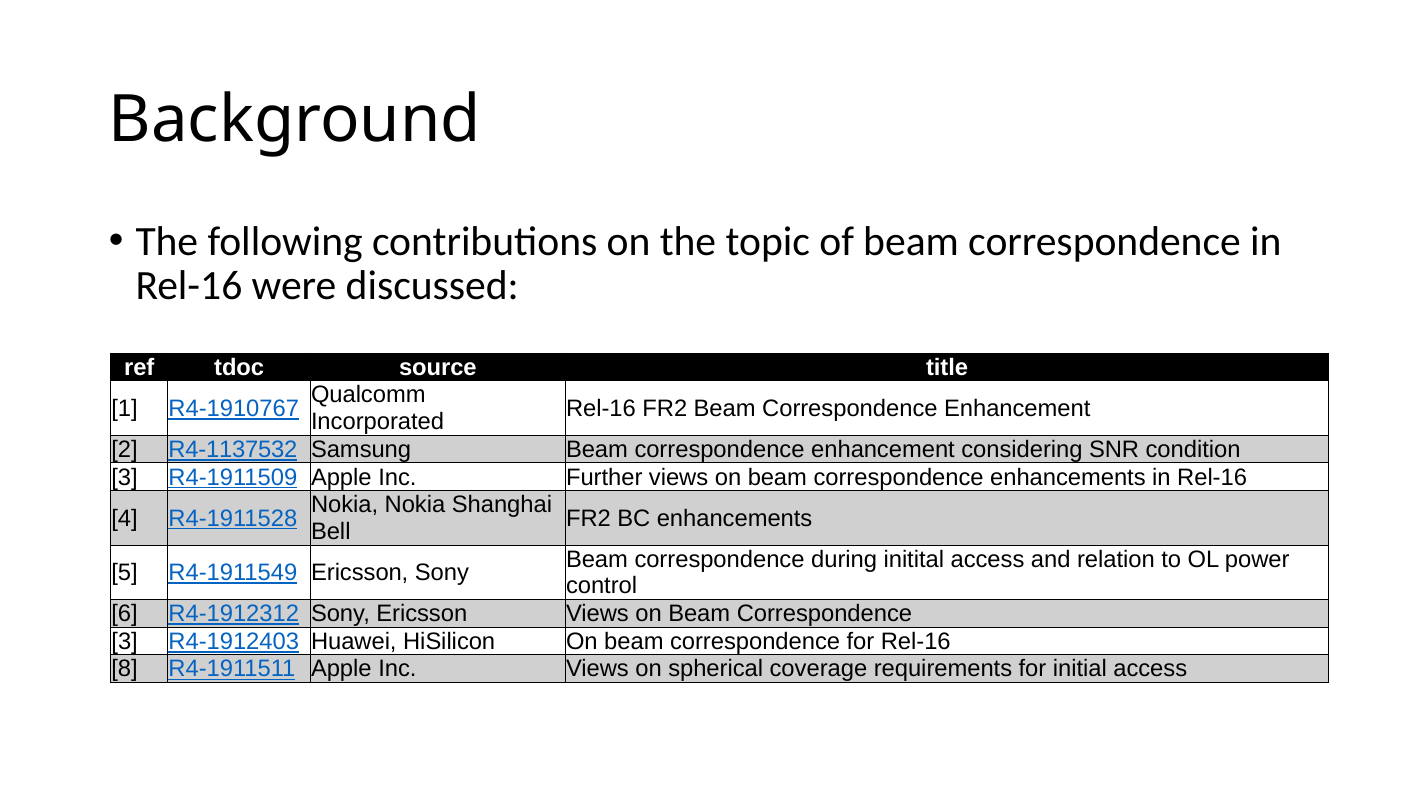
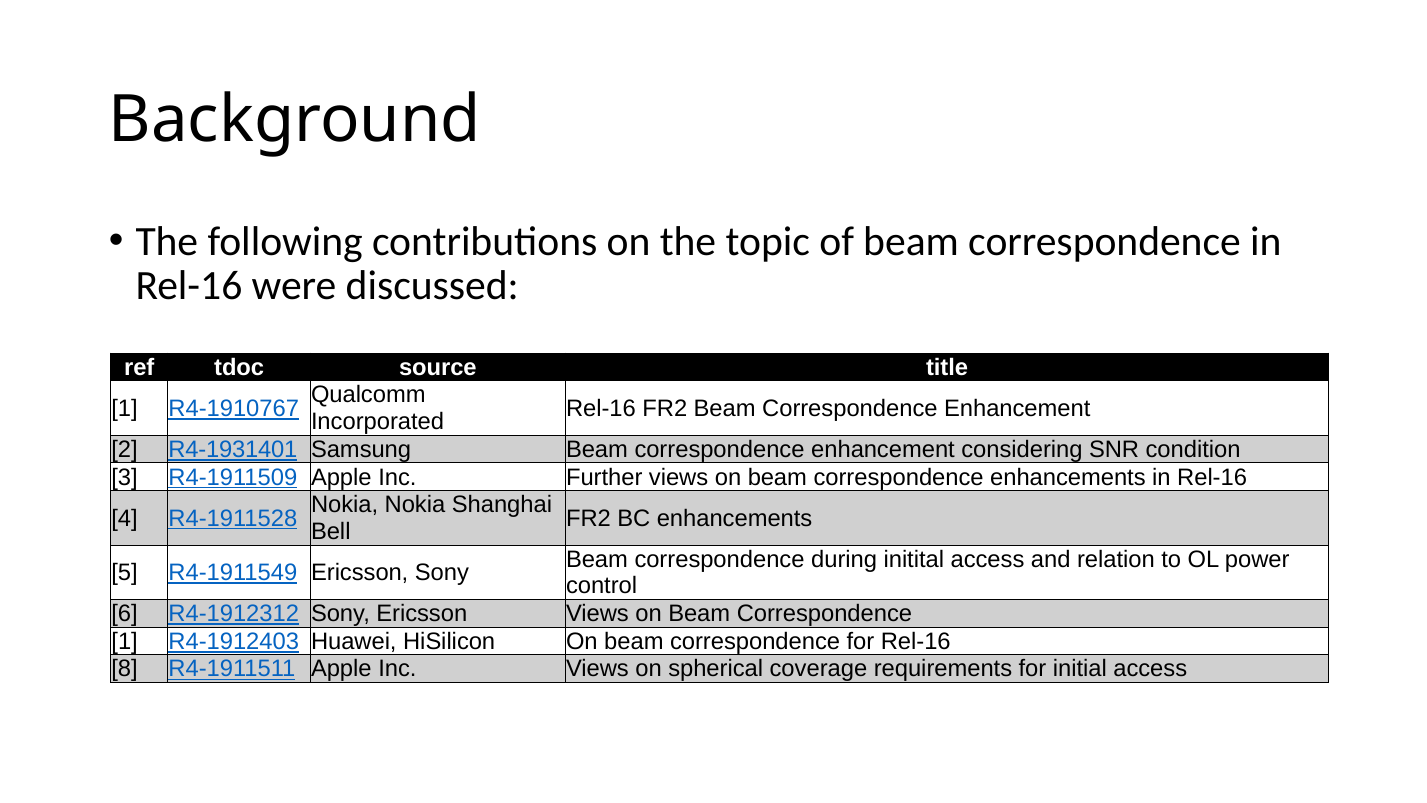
R4-1137532: R4-1137532 -> R4-1931401
3 at (125, 641): 3 -> 1
